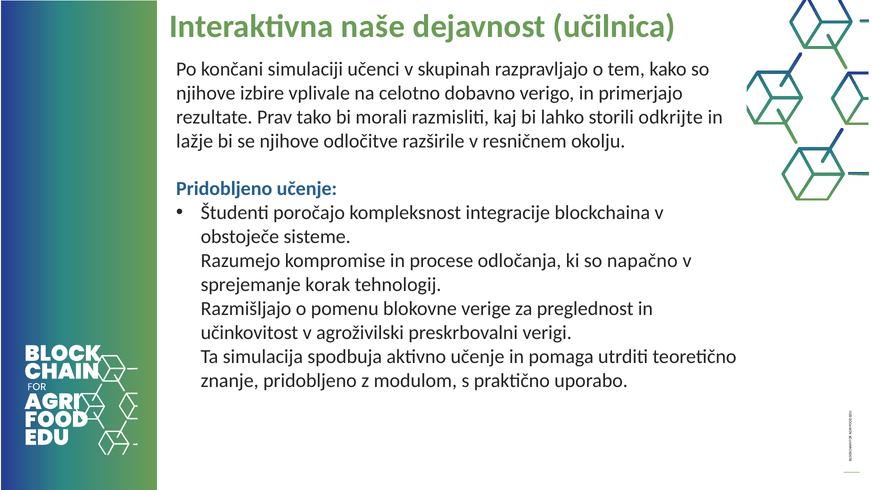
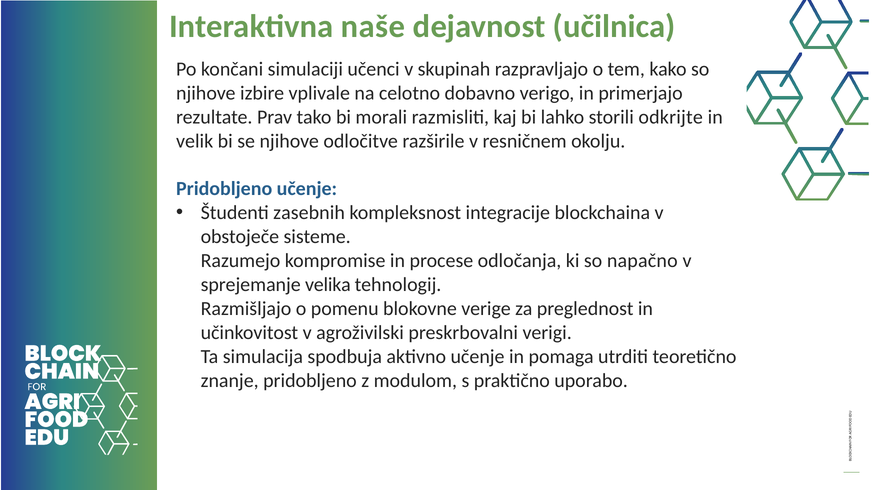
lažje: lažje -> velik
poročajo: poročajo -> zasebnih
korak: korak -> velika
